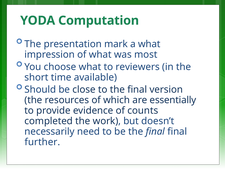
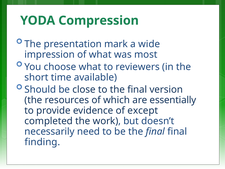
Computation: Computation -> Compression
a what: what -> wide
counts: counts -> except
further: further -> finding
